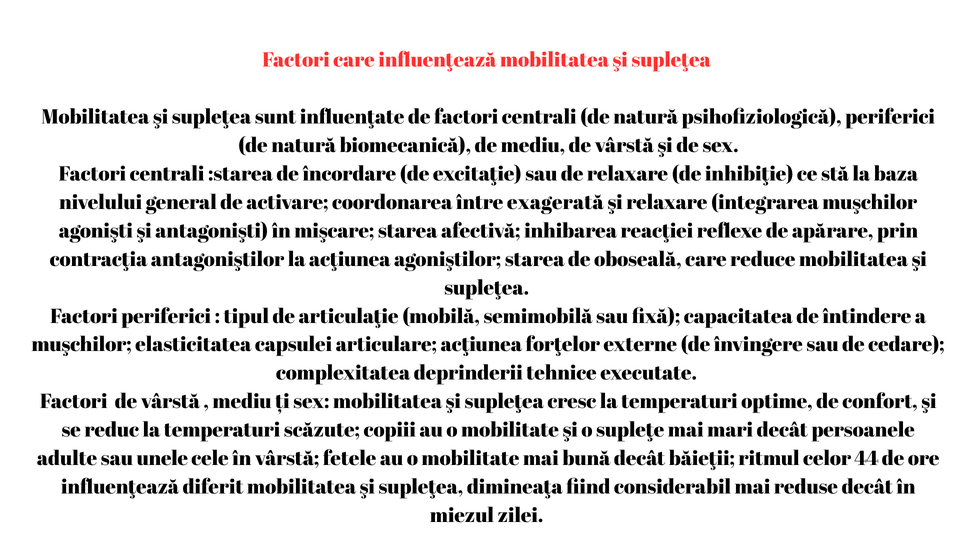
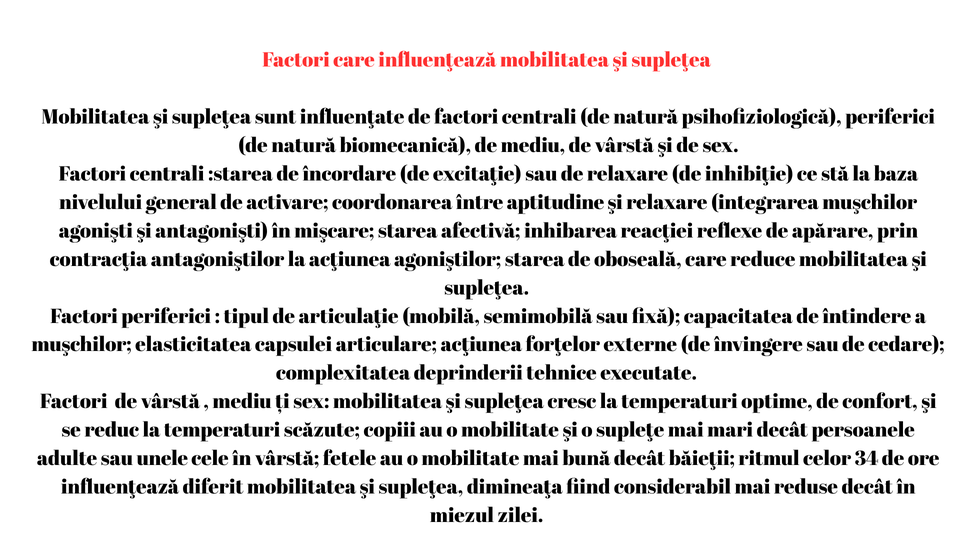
exagerată: exagerată -> aptitudine
44: 44 -> 34
